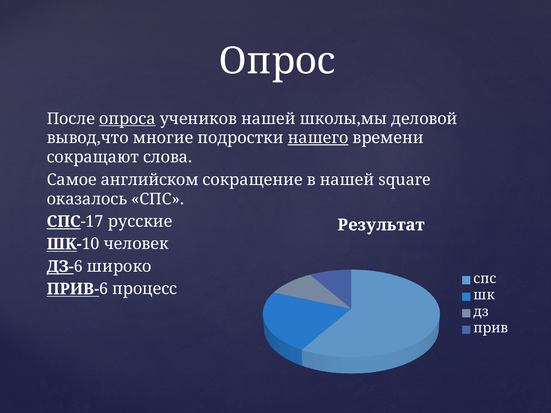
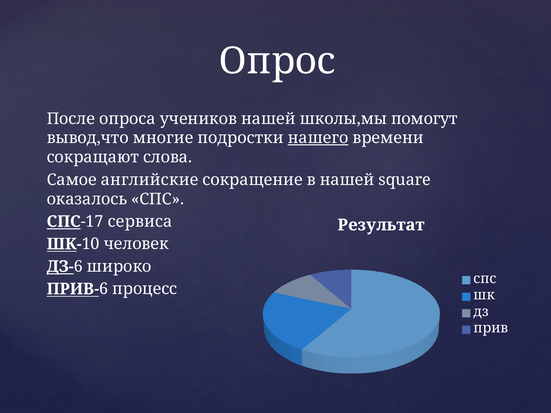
опроса underline: present -> none
деловой: деловой -> помогут
английском: английском -> английские
русские: русские -> сервиса
